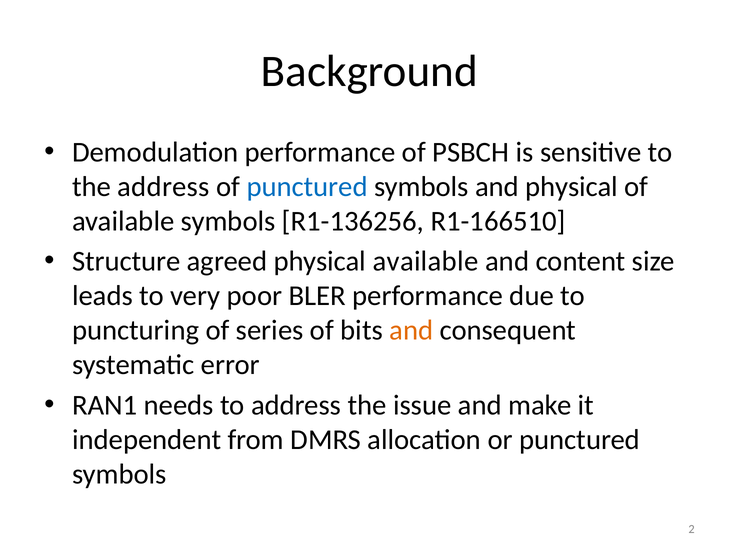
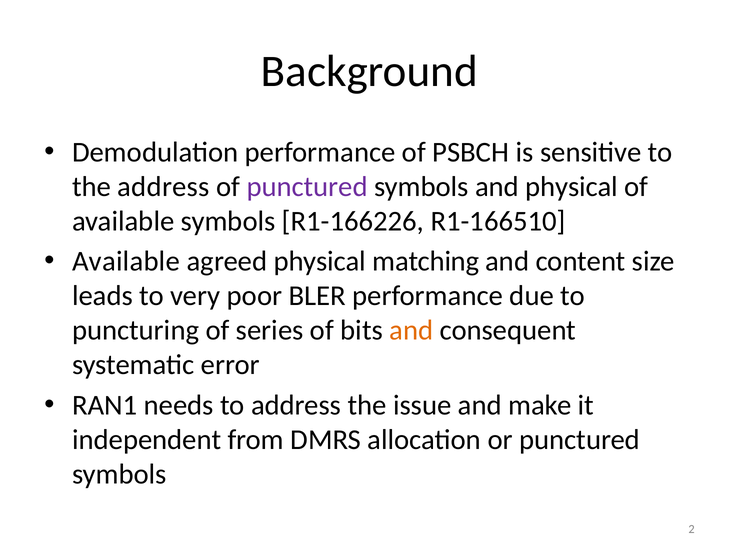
punctured at (307, 187) colour: blue -> purple
R1-136256: R1-136256 -> R1-166226
Structure at (126, 262): Structure -> Available
physical available: available -> matching
